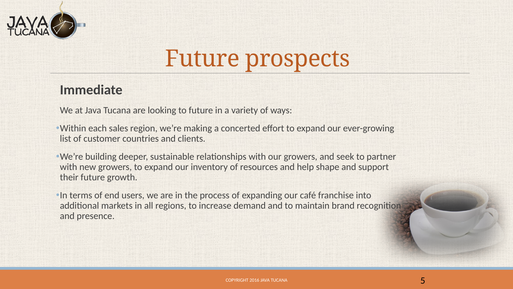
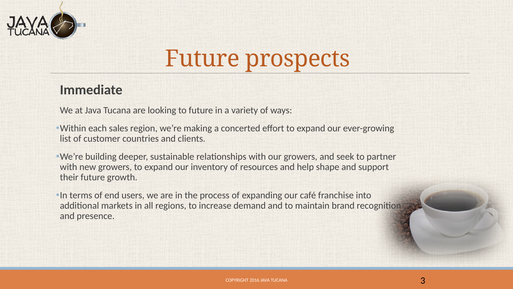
5: 5 -> 3
